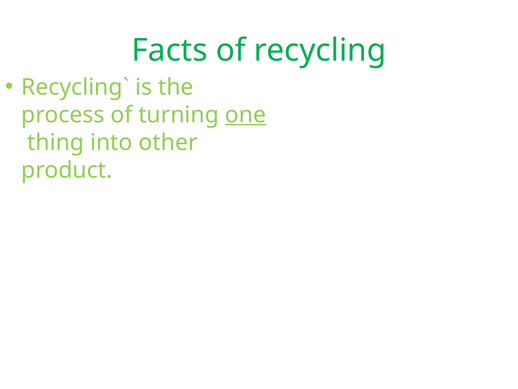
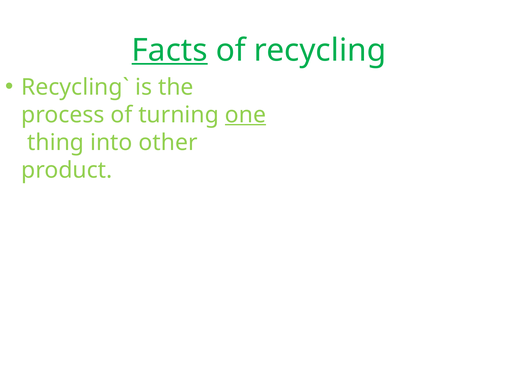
Facts underline: none -> present
